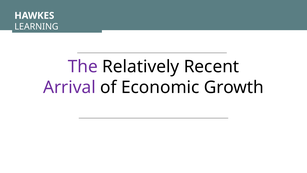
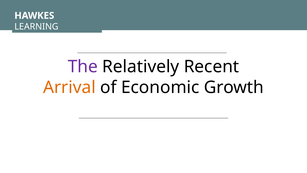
Arrival colour: purple -> orange
